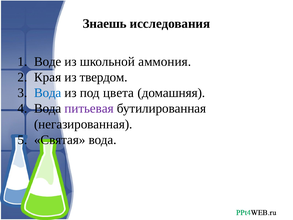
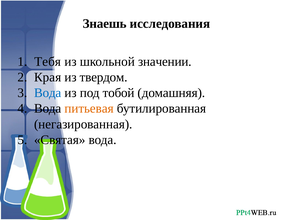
Воде: Воде -> Тебя
аммония: аммония -> значении
цвета: цвета -> тобой
питьевая colour: purple -> orange
